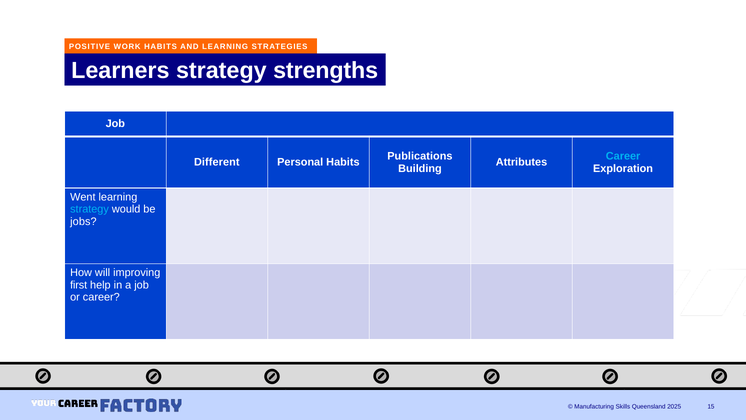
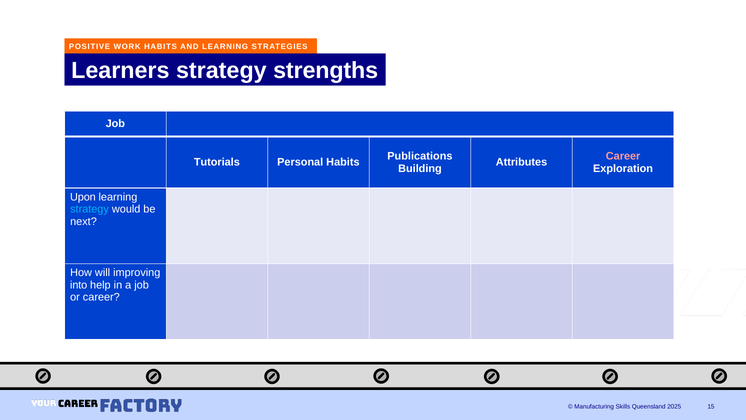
Career at (623, 156) colour: light blue -> pink
Different: Different -> Tutorials
Went: Went -> Upon
jobs: jobs -> next
first: first -> into
